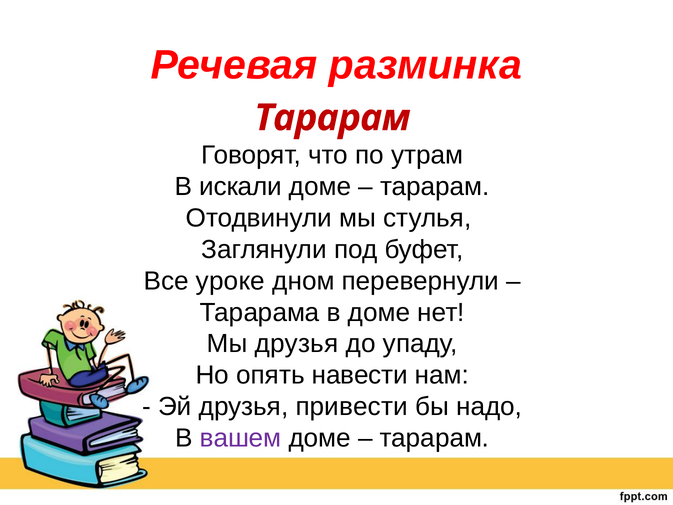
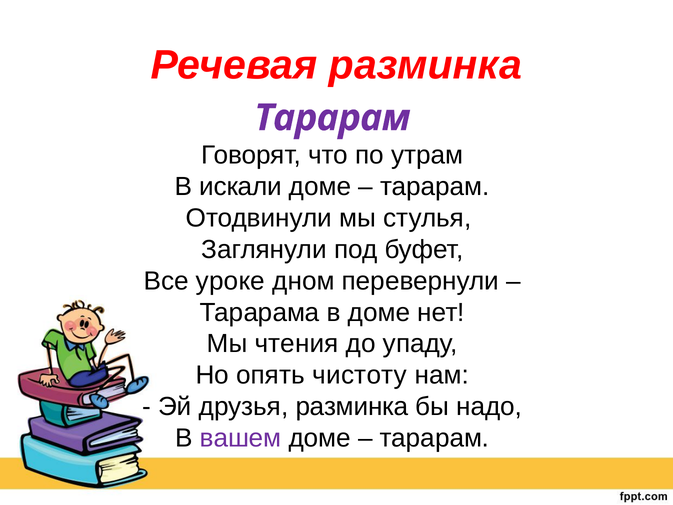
Тарарам at (332, 118) colour: red -> purple
Мы друзья: друзья -> чтения
навести: навести -> чистоту
друзья привести: привести -> разминка
